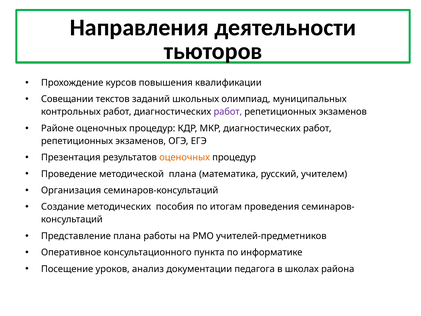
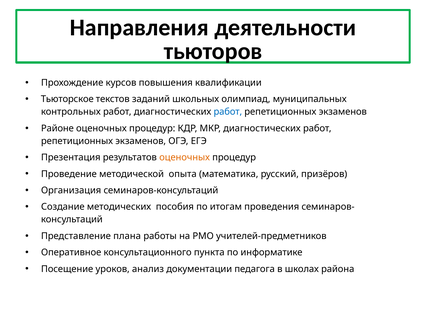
Совещании: Совещании -> Тьюторское
работ at (228, 112) colour: purple -> blue
методической плана: плана -> опыта
учителем: учителем -> призёров
